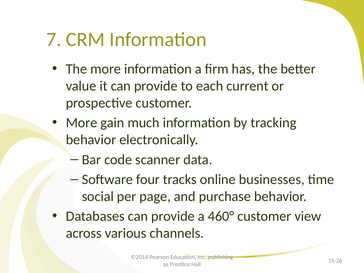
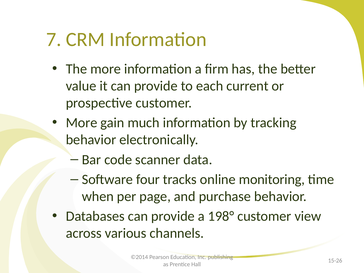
businesses: businesses -> monitoring
social: social -> when
460°: 460° -> 198°
